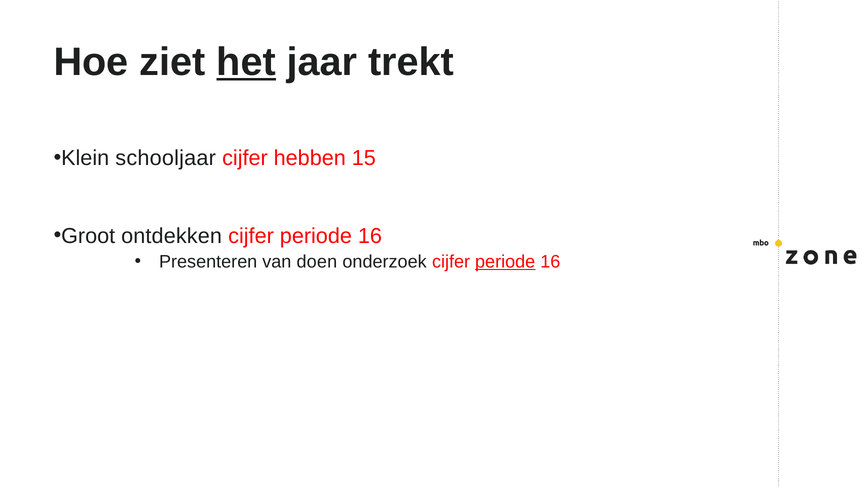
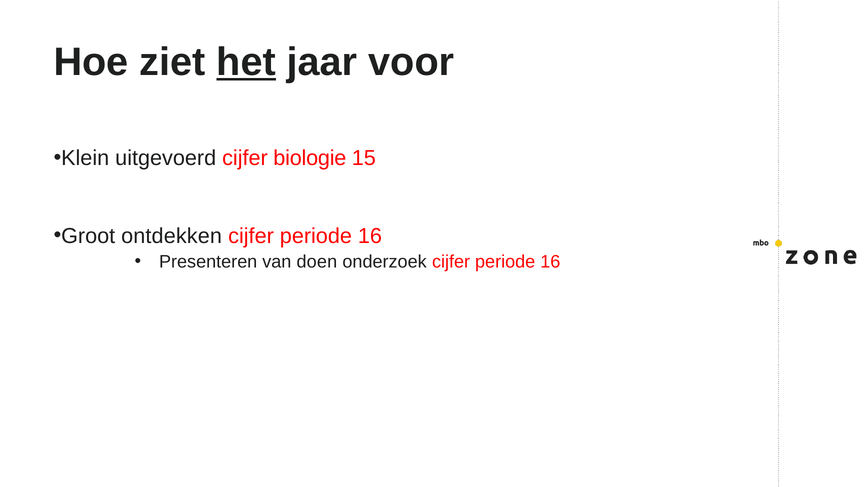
trekt: trekt -> voor
schooljaar: schooljaar -> uitgevoerd
hebben: hebben -> biologie
periode at (505, 261) underline: present -> none
